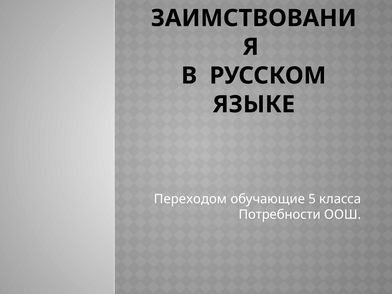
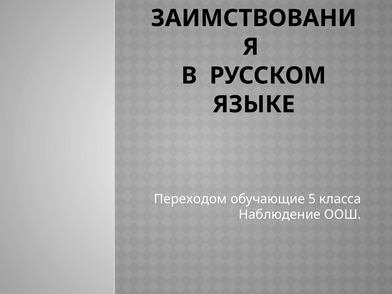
Потребности: Потребности -> Наблюдение
